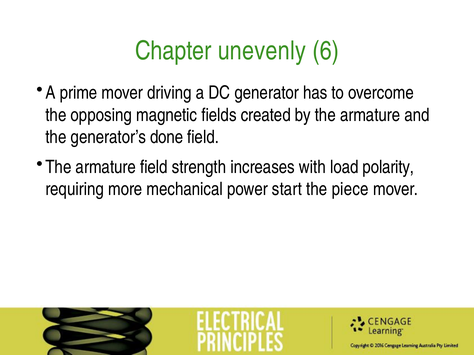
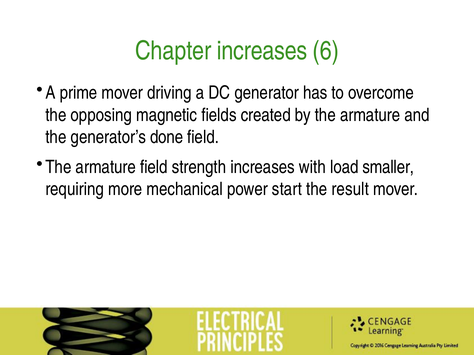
Chapter unevenly: unevenly -> increases
polarity: polarity -> smaller
piece: piece -> result
